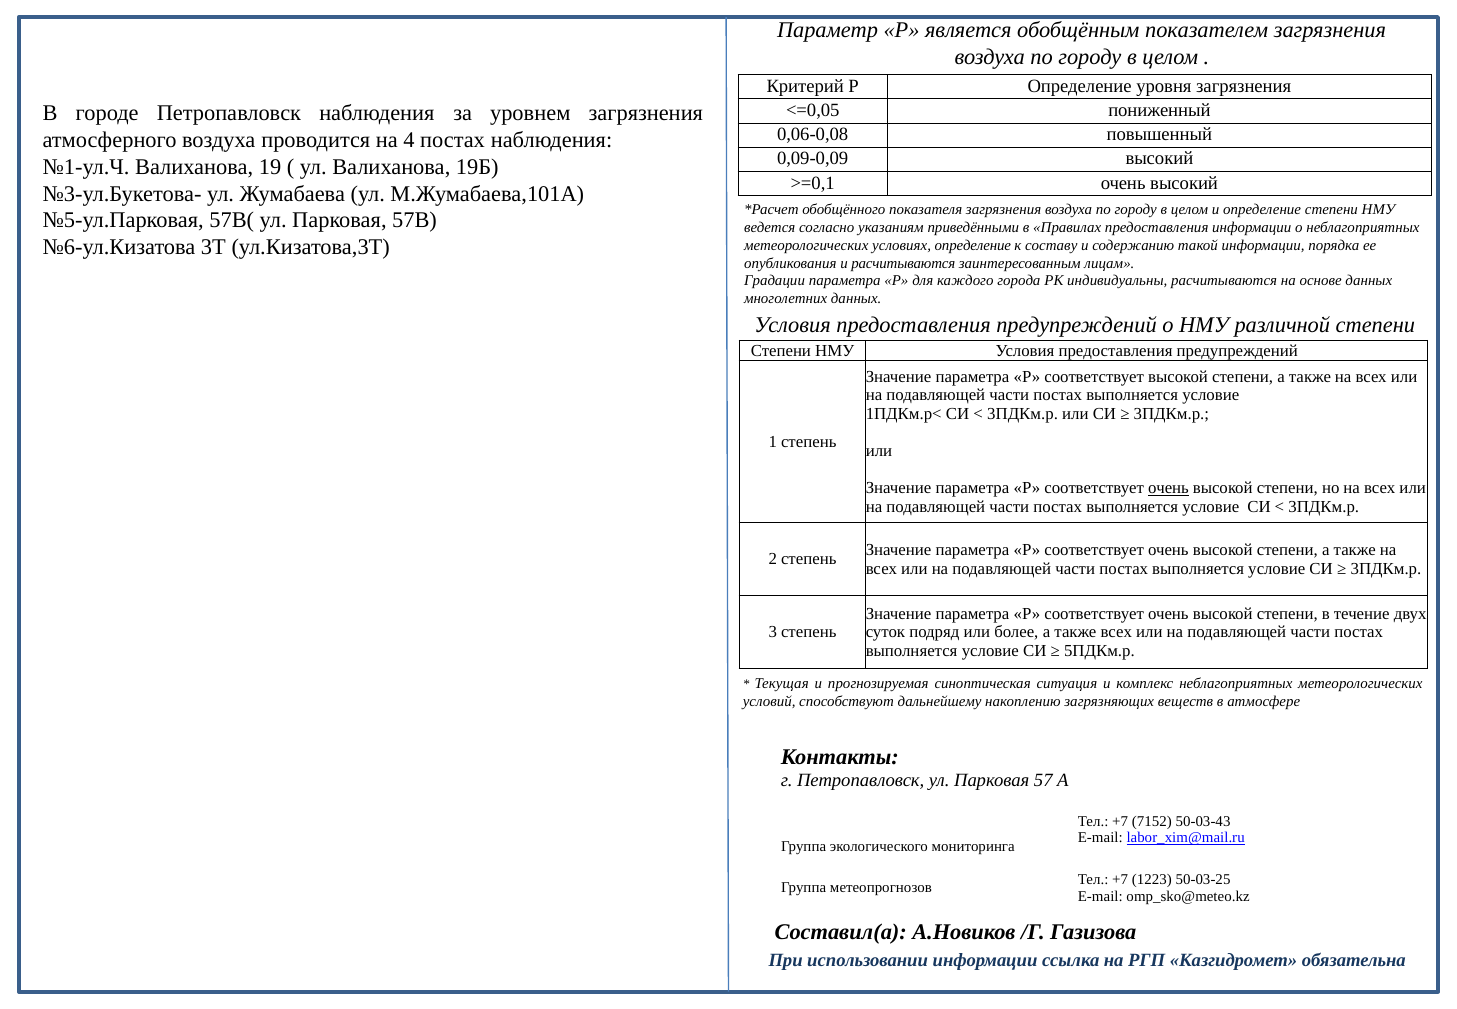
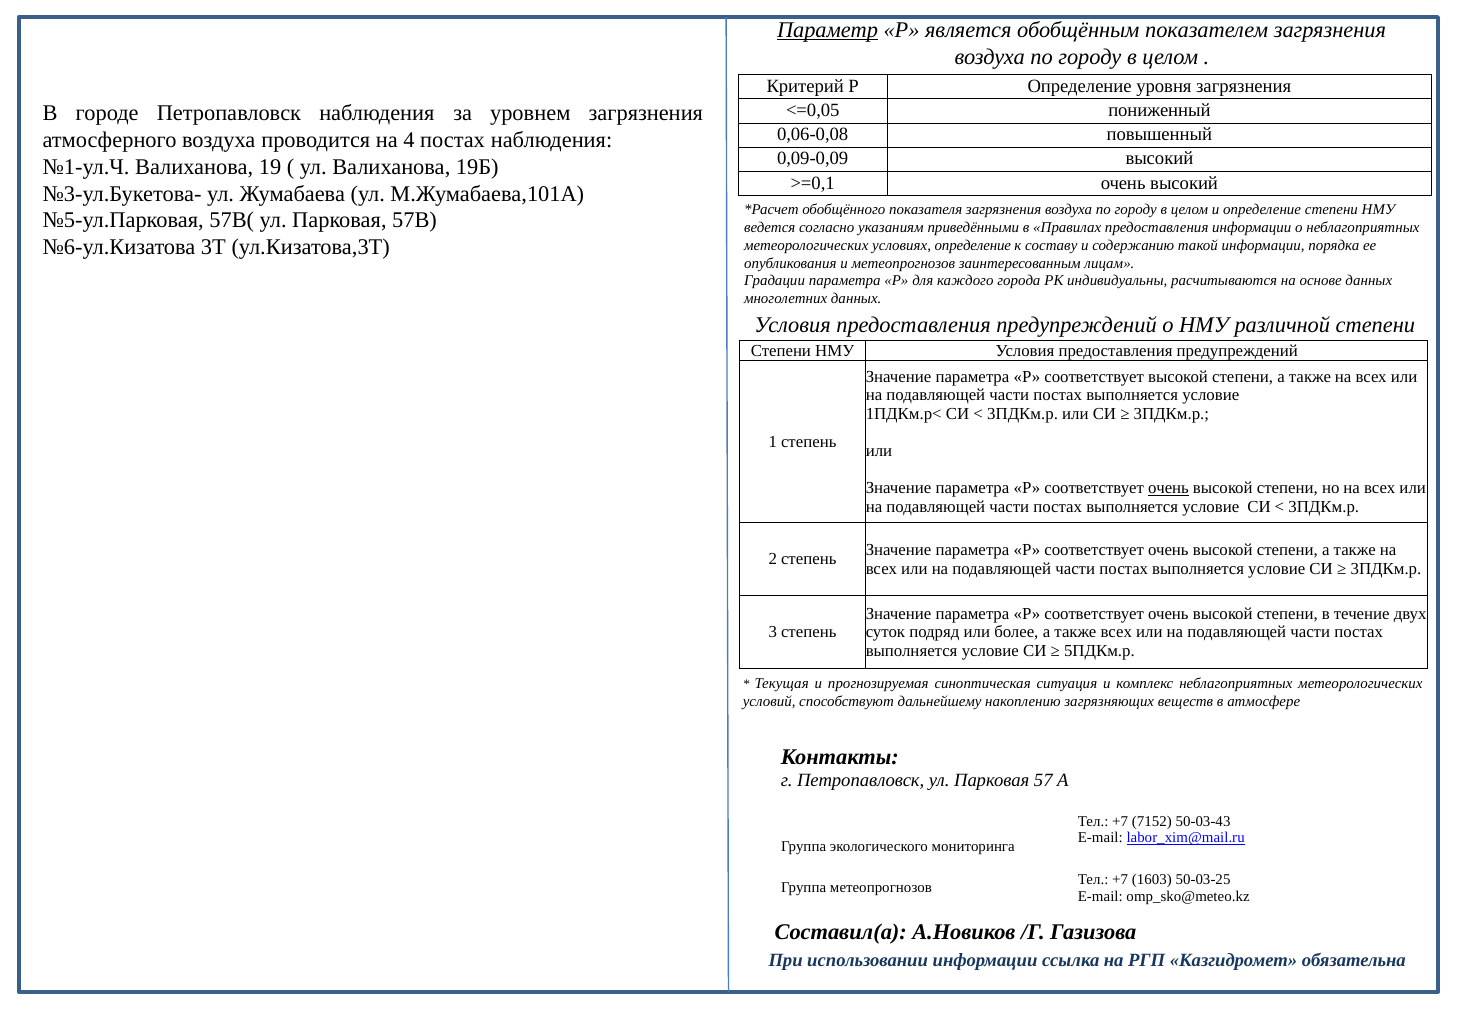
Параметр underline: none -> present
и расчитываются: расчитываются -> метеопрогнозов
1223: 1223 -> 1603
